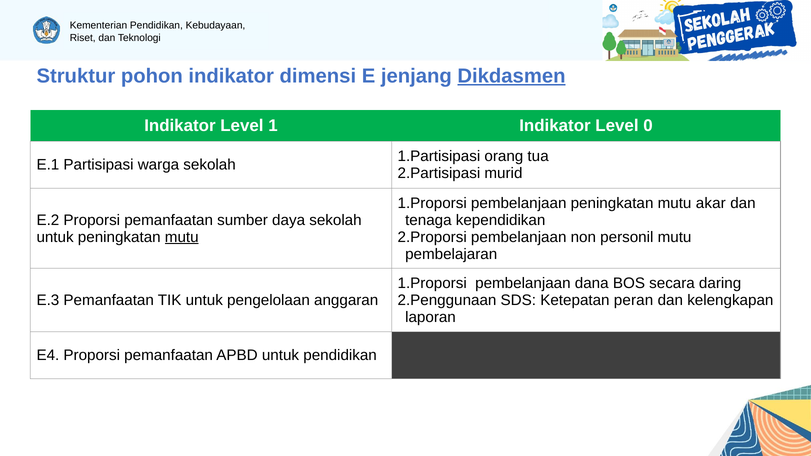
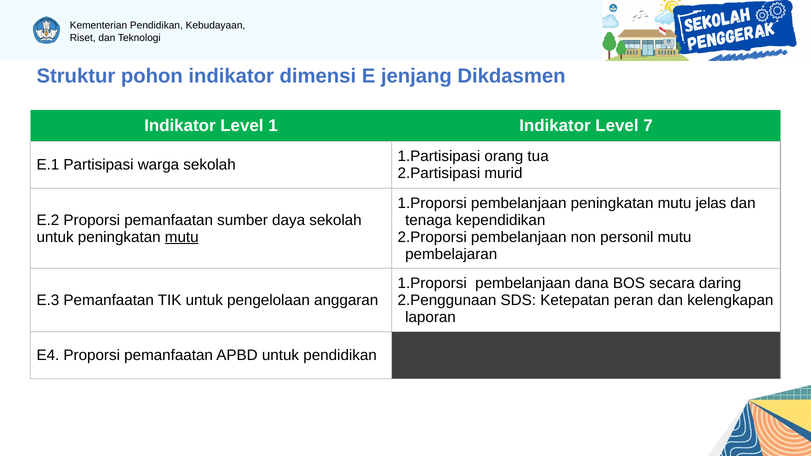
Dikdasmen underline: present -> none
0: 0 -> 7
akar: akar -> jelas
